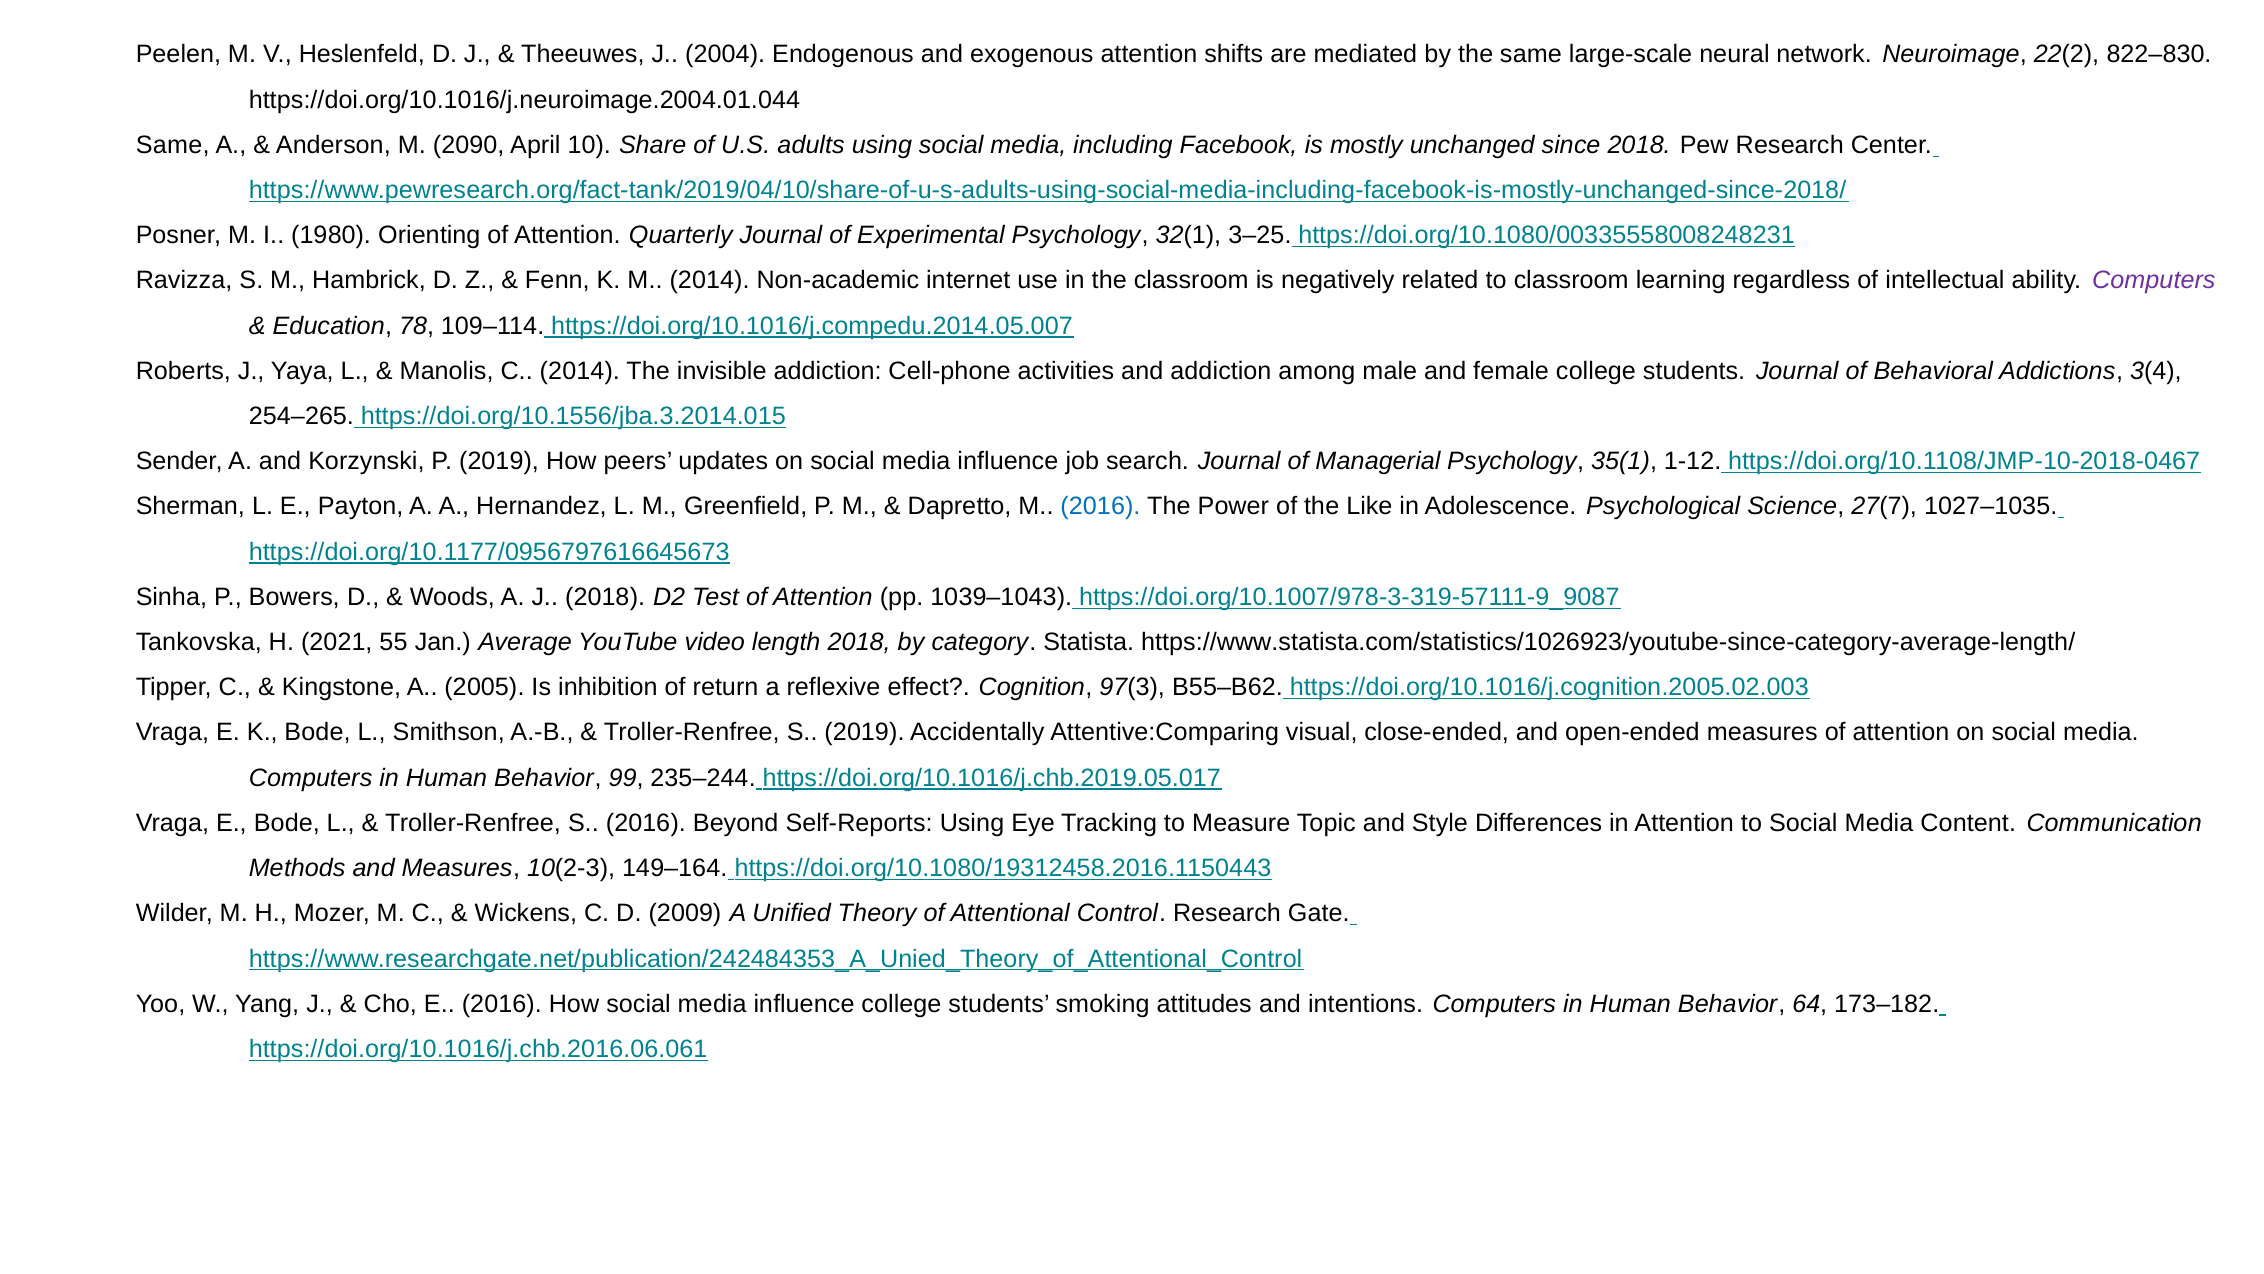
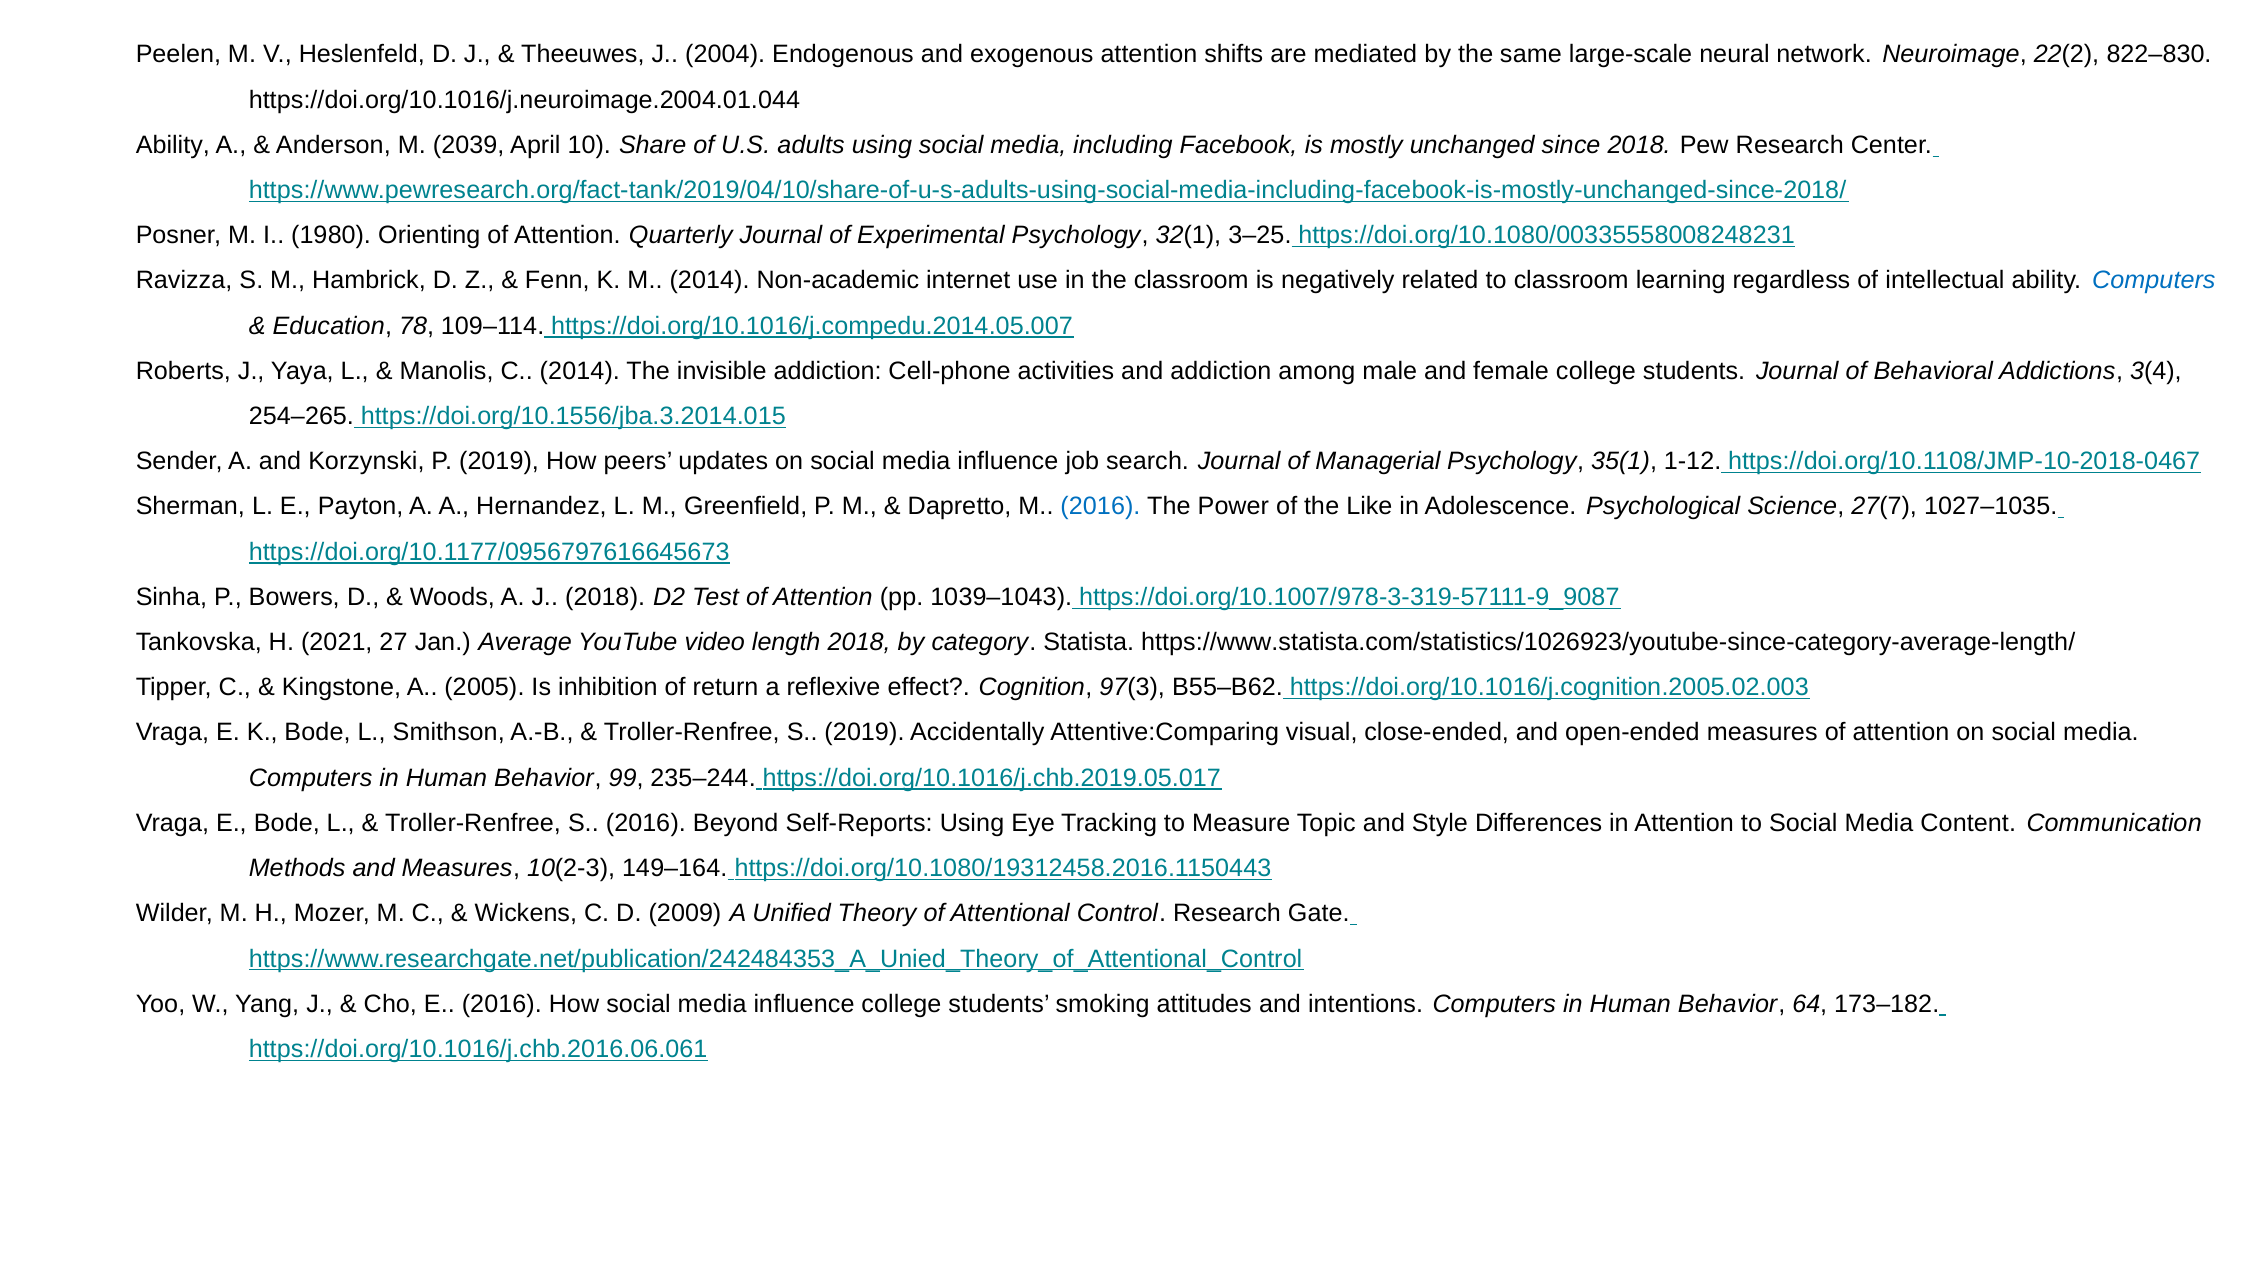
Same at (173, 145): Same -> Ability
2090: 2090 -> 2039
Computers at (2154, 281) colour: purple -> blue
55: 55 -> 27
